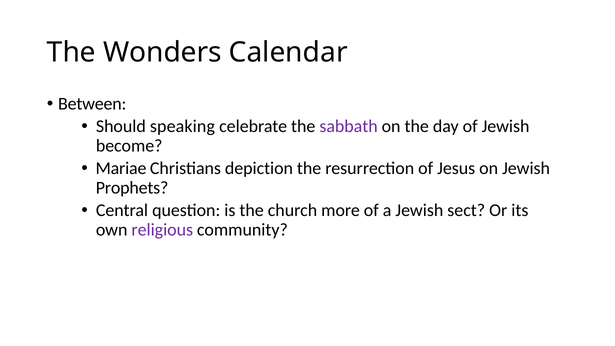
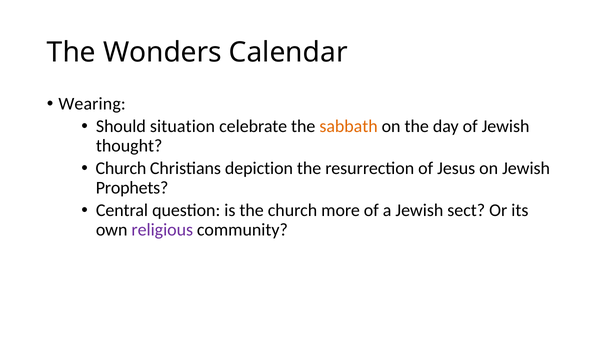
Between: Between -> Wearing
speaking: speaking -> situation
sabbath colour: purple -> orange
become: become -> thought
Mariae at (121, 168): Mariae -> Church
